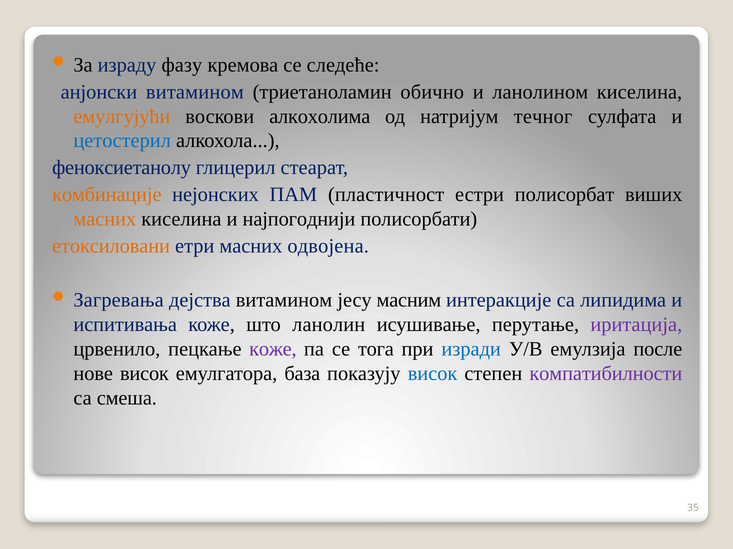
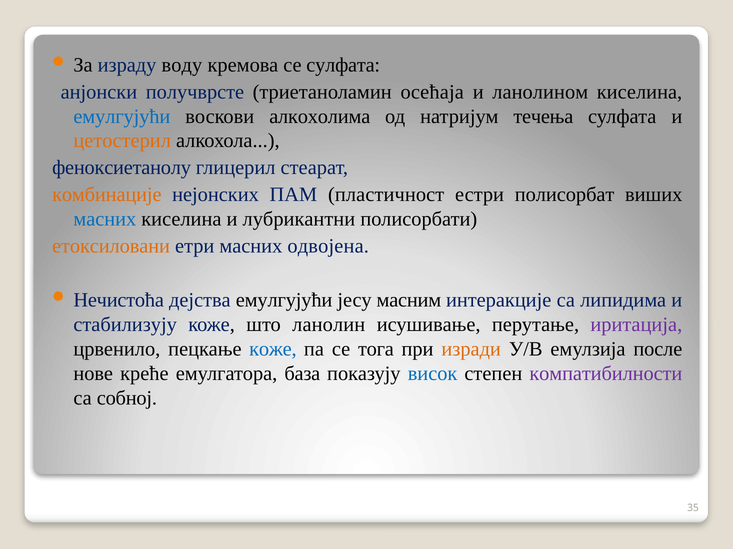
фазу: фазу -> воду
се следеће: следеће -> сулфата
анјонски витамином: витамином -> получврсте
обично: обично -> осећаја
емулгујући at (122, 116) colour: orange -> blue
течног: течног -> течења
цетостерил colour: blue -> orange
масних at (105, 219) colour: orange -> blue
најпогоднији: најпогоднији -> лубрикантни
Загревања: Загревања -> Нечистоћа
дејства витамином: витамином -> емулгујући
испитивања: испитивања -> стабилизују
коже at (273, 349) colour: purple -> blue
изради colour: blue -> orange
нове висок: висок -> креће
смеша: смеша -> собној
